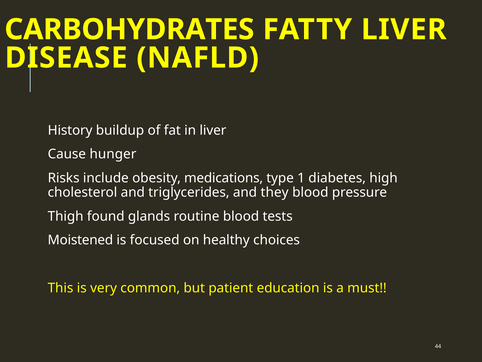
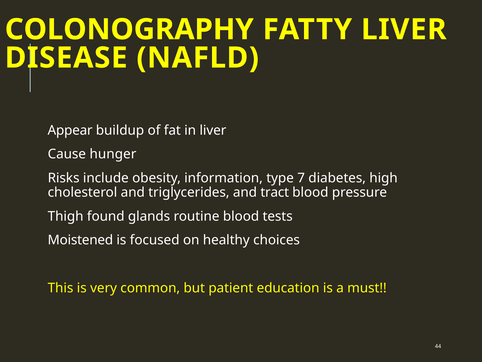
CARBOHYDRATES: CARBOHYDRATES -> COLONOGRAPHY
History: History -> Appear
medications: medications -> information
1: 1 -> 7
they: they -> tract
